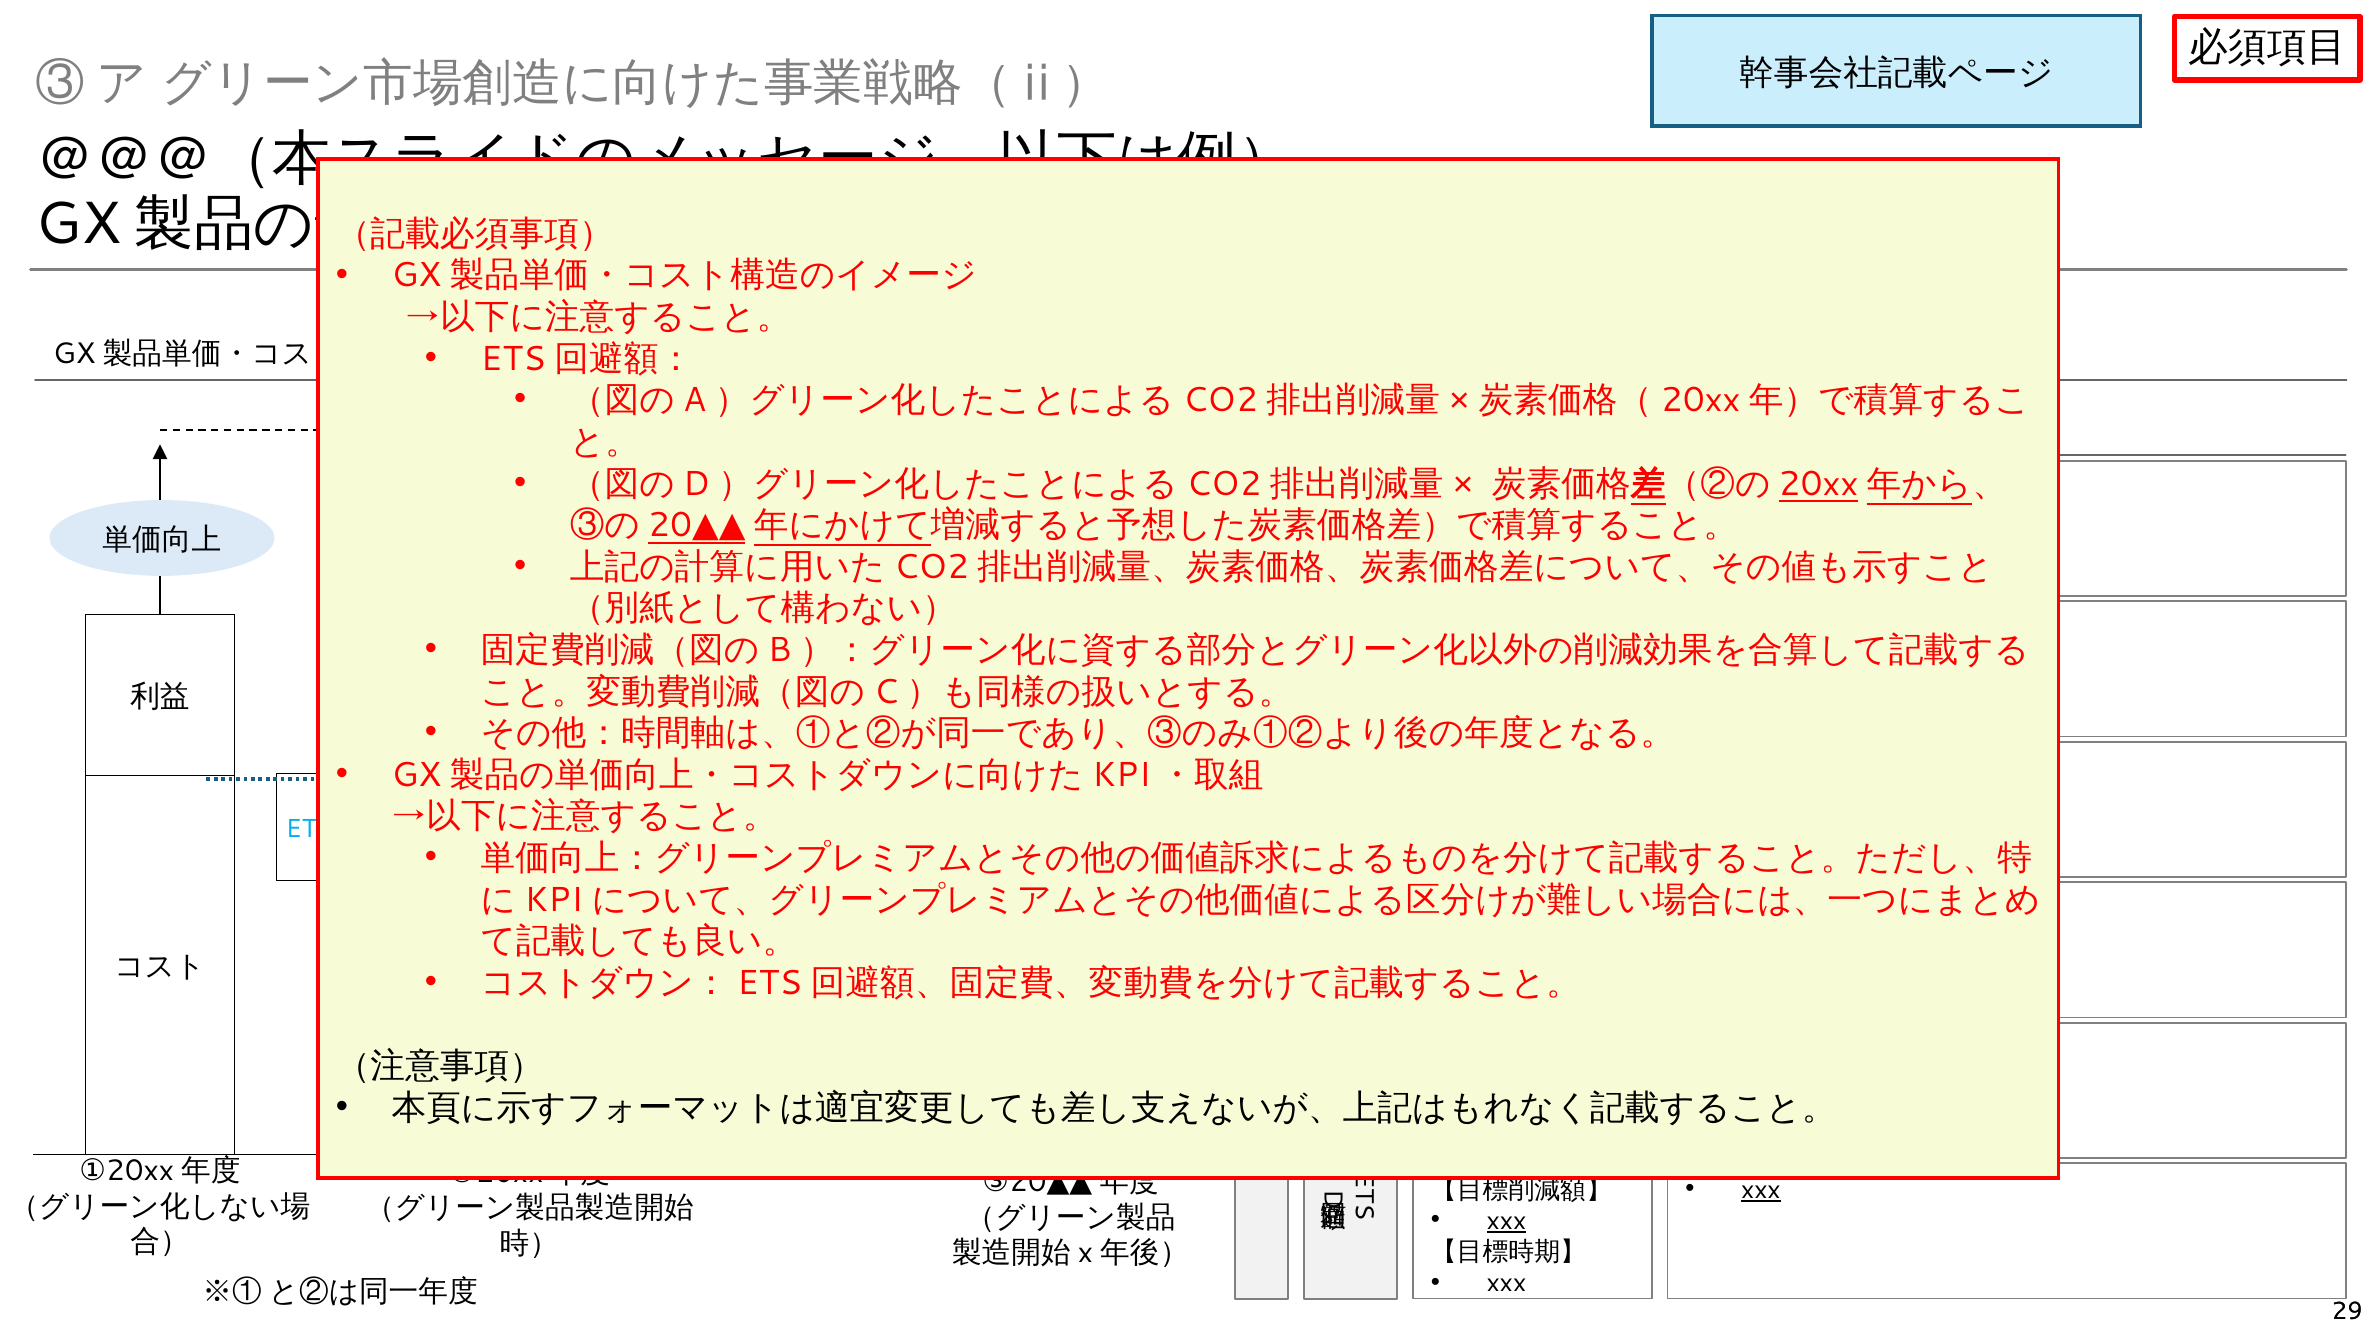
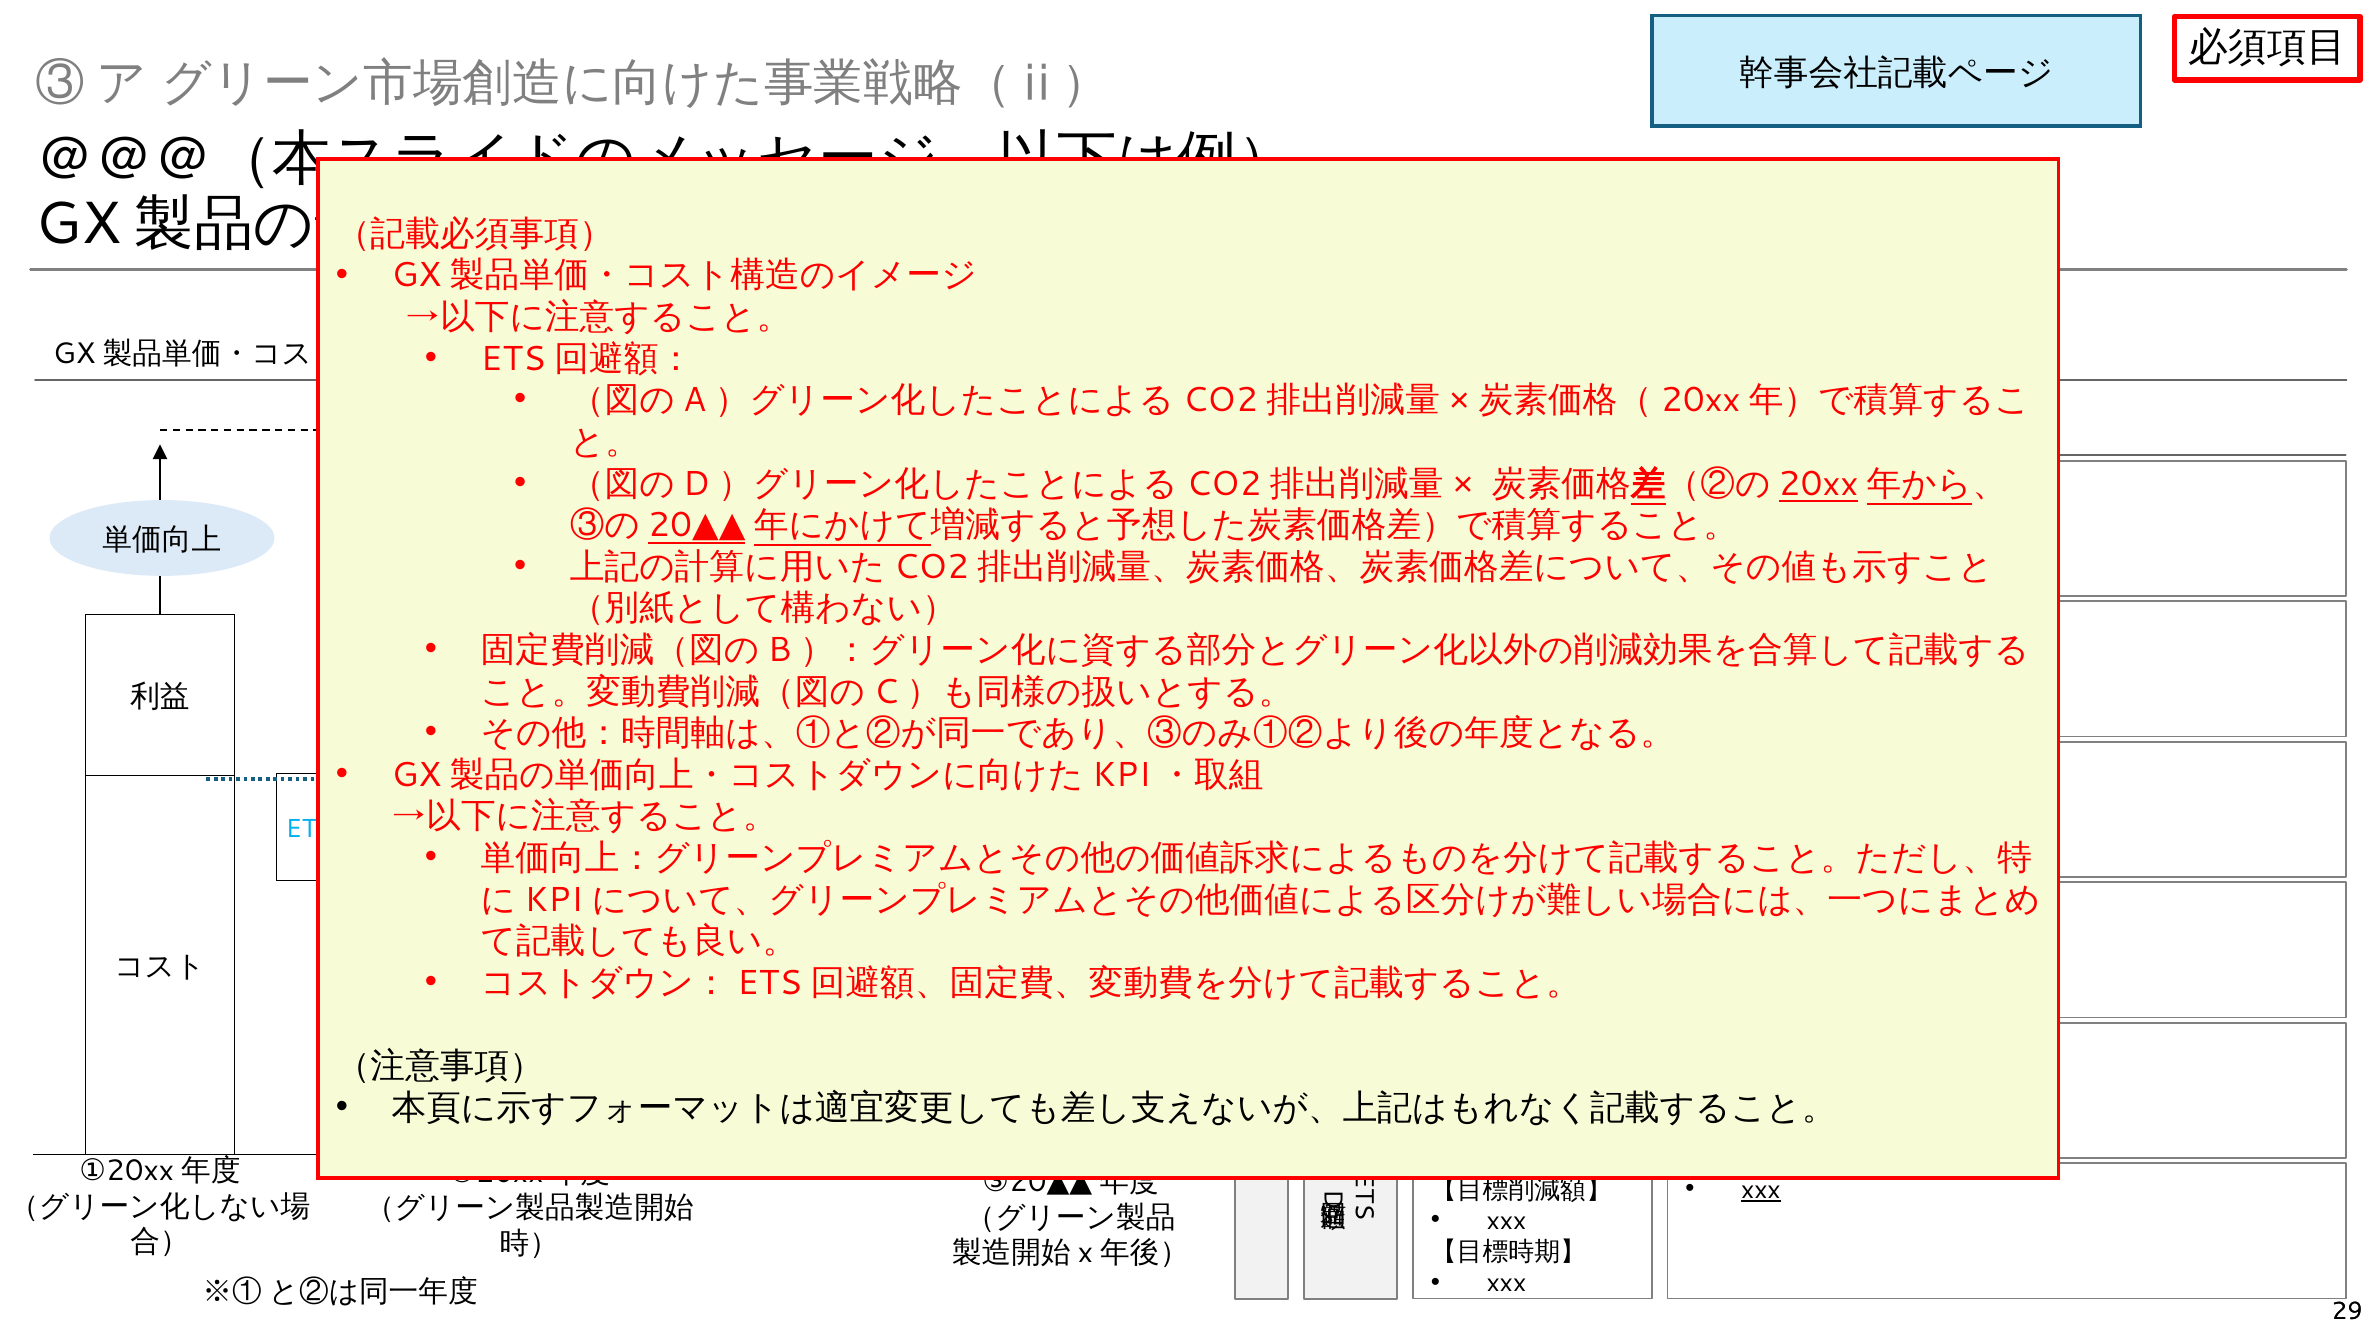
xxx at (1507, 1221) underline: present -> none
